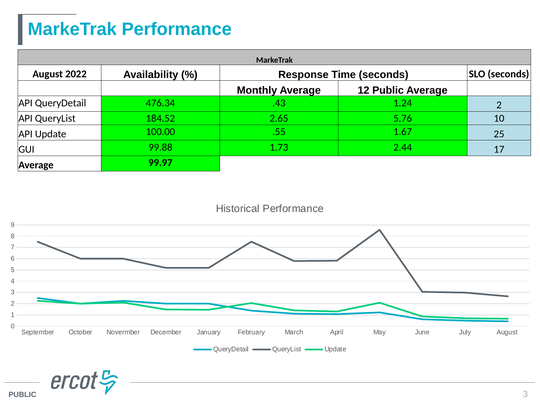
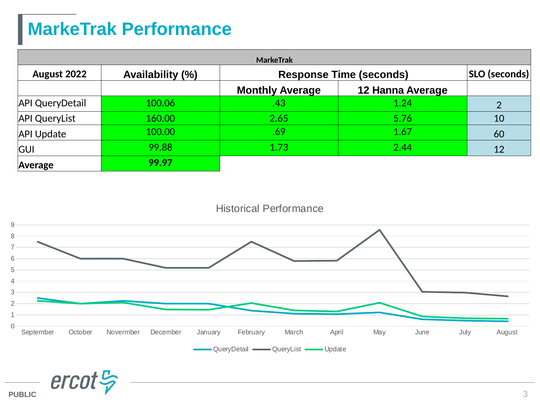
12 Public: Public -> Hanna
476.34: 476.34 -> 100.06
184.52: 184.52 -> 160.00
.55: .55 -> .69
25: 25 -> 60
2.44 17: 17 -> 12
